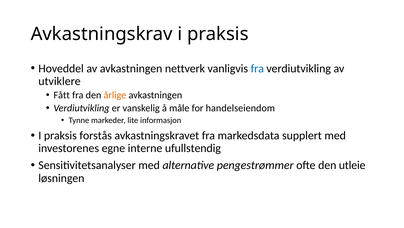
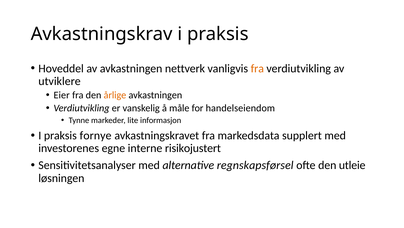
fra at (257, 68) colour: blue -> orange
Fått: Fått -> Eier
forstås: forstås -> fornye
ufullstendig: ufullstendig -> risikojustert
pengestrømmer: pengestrømmer -> regnskapsførsel
